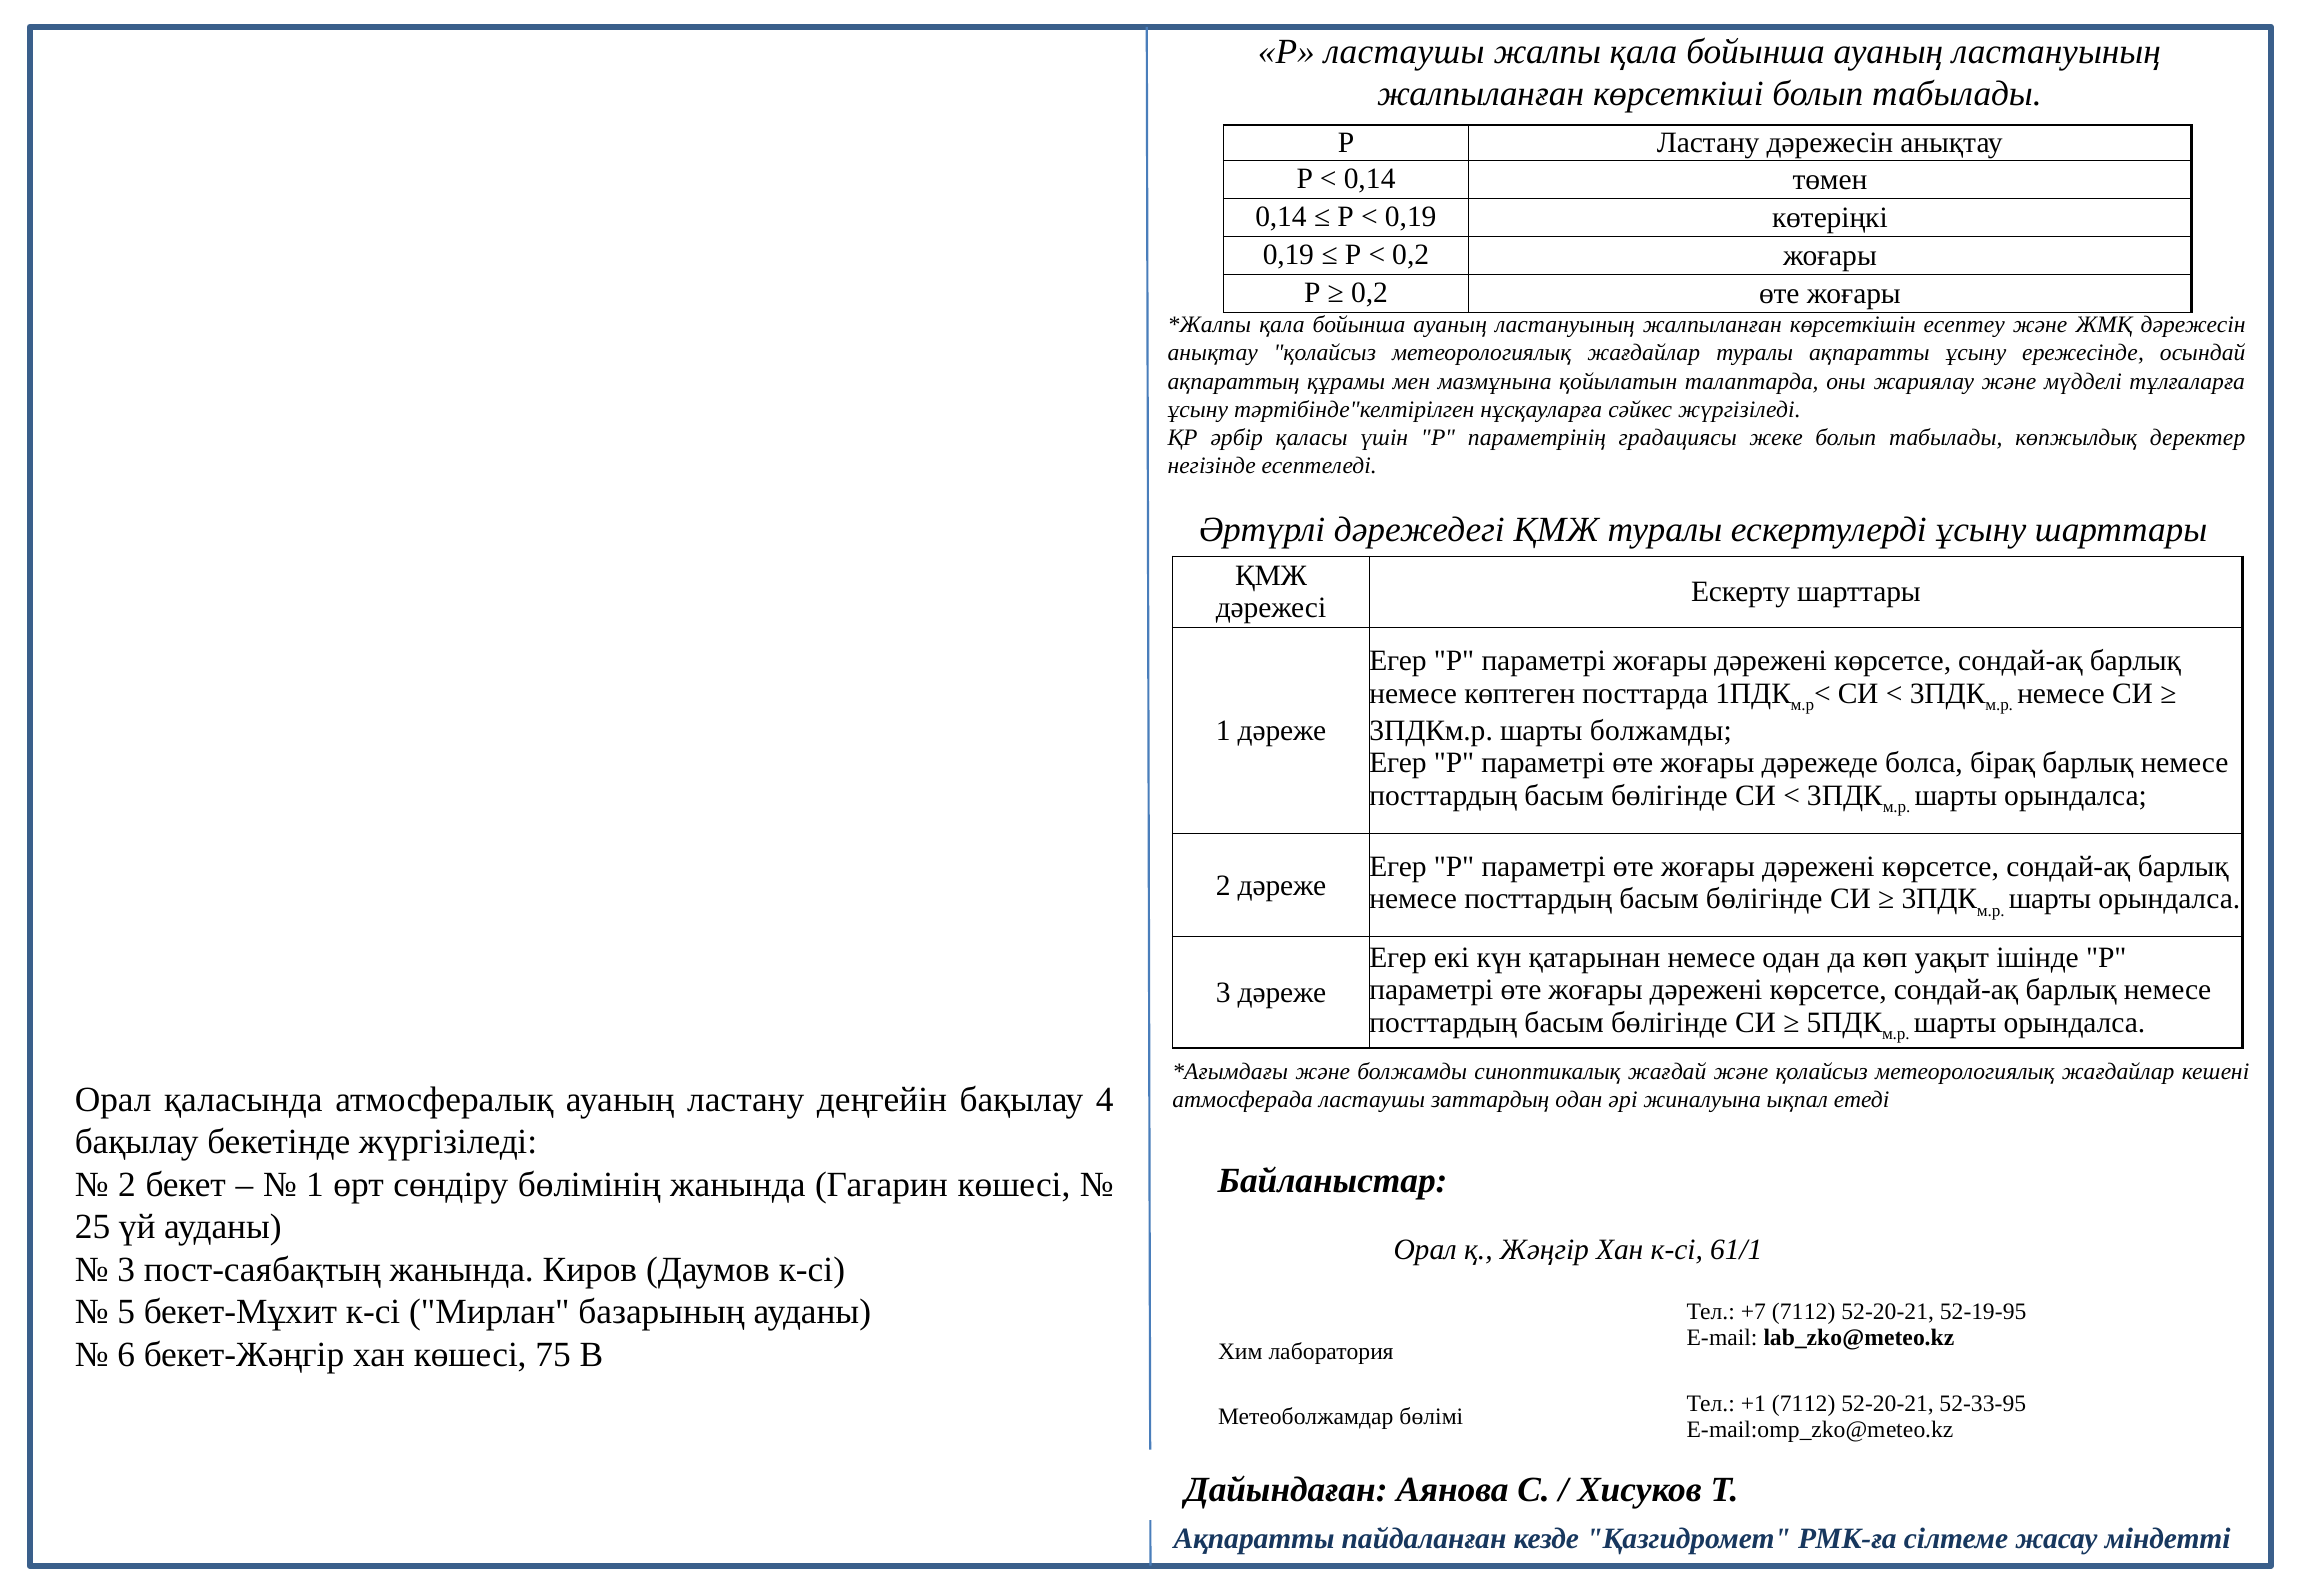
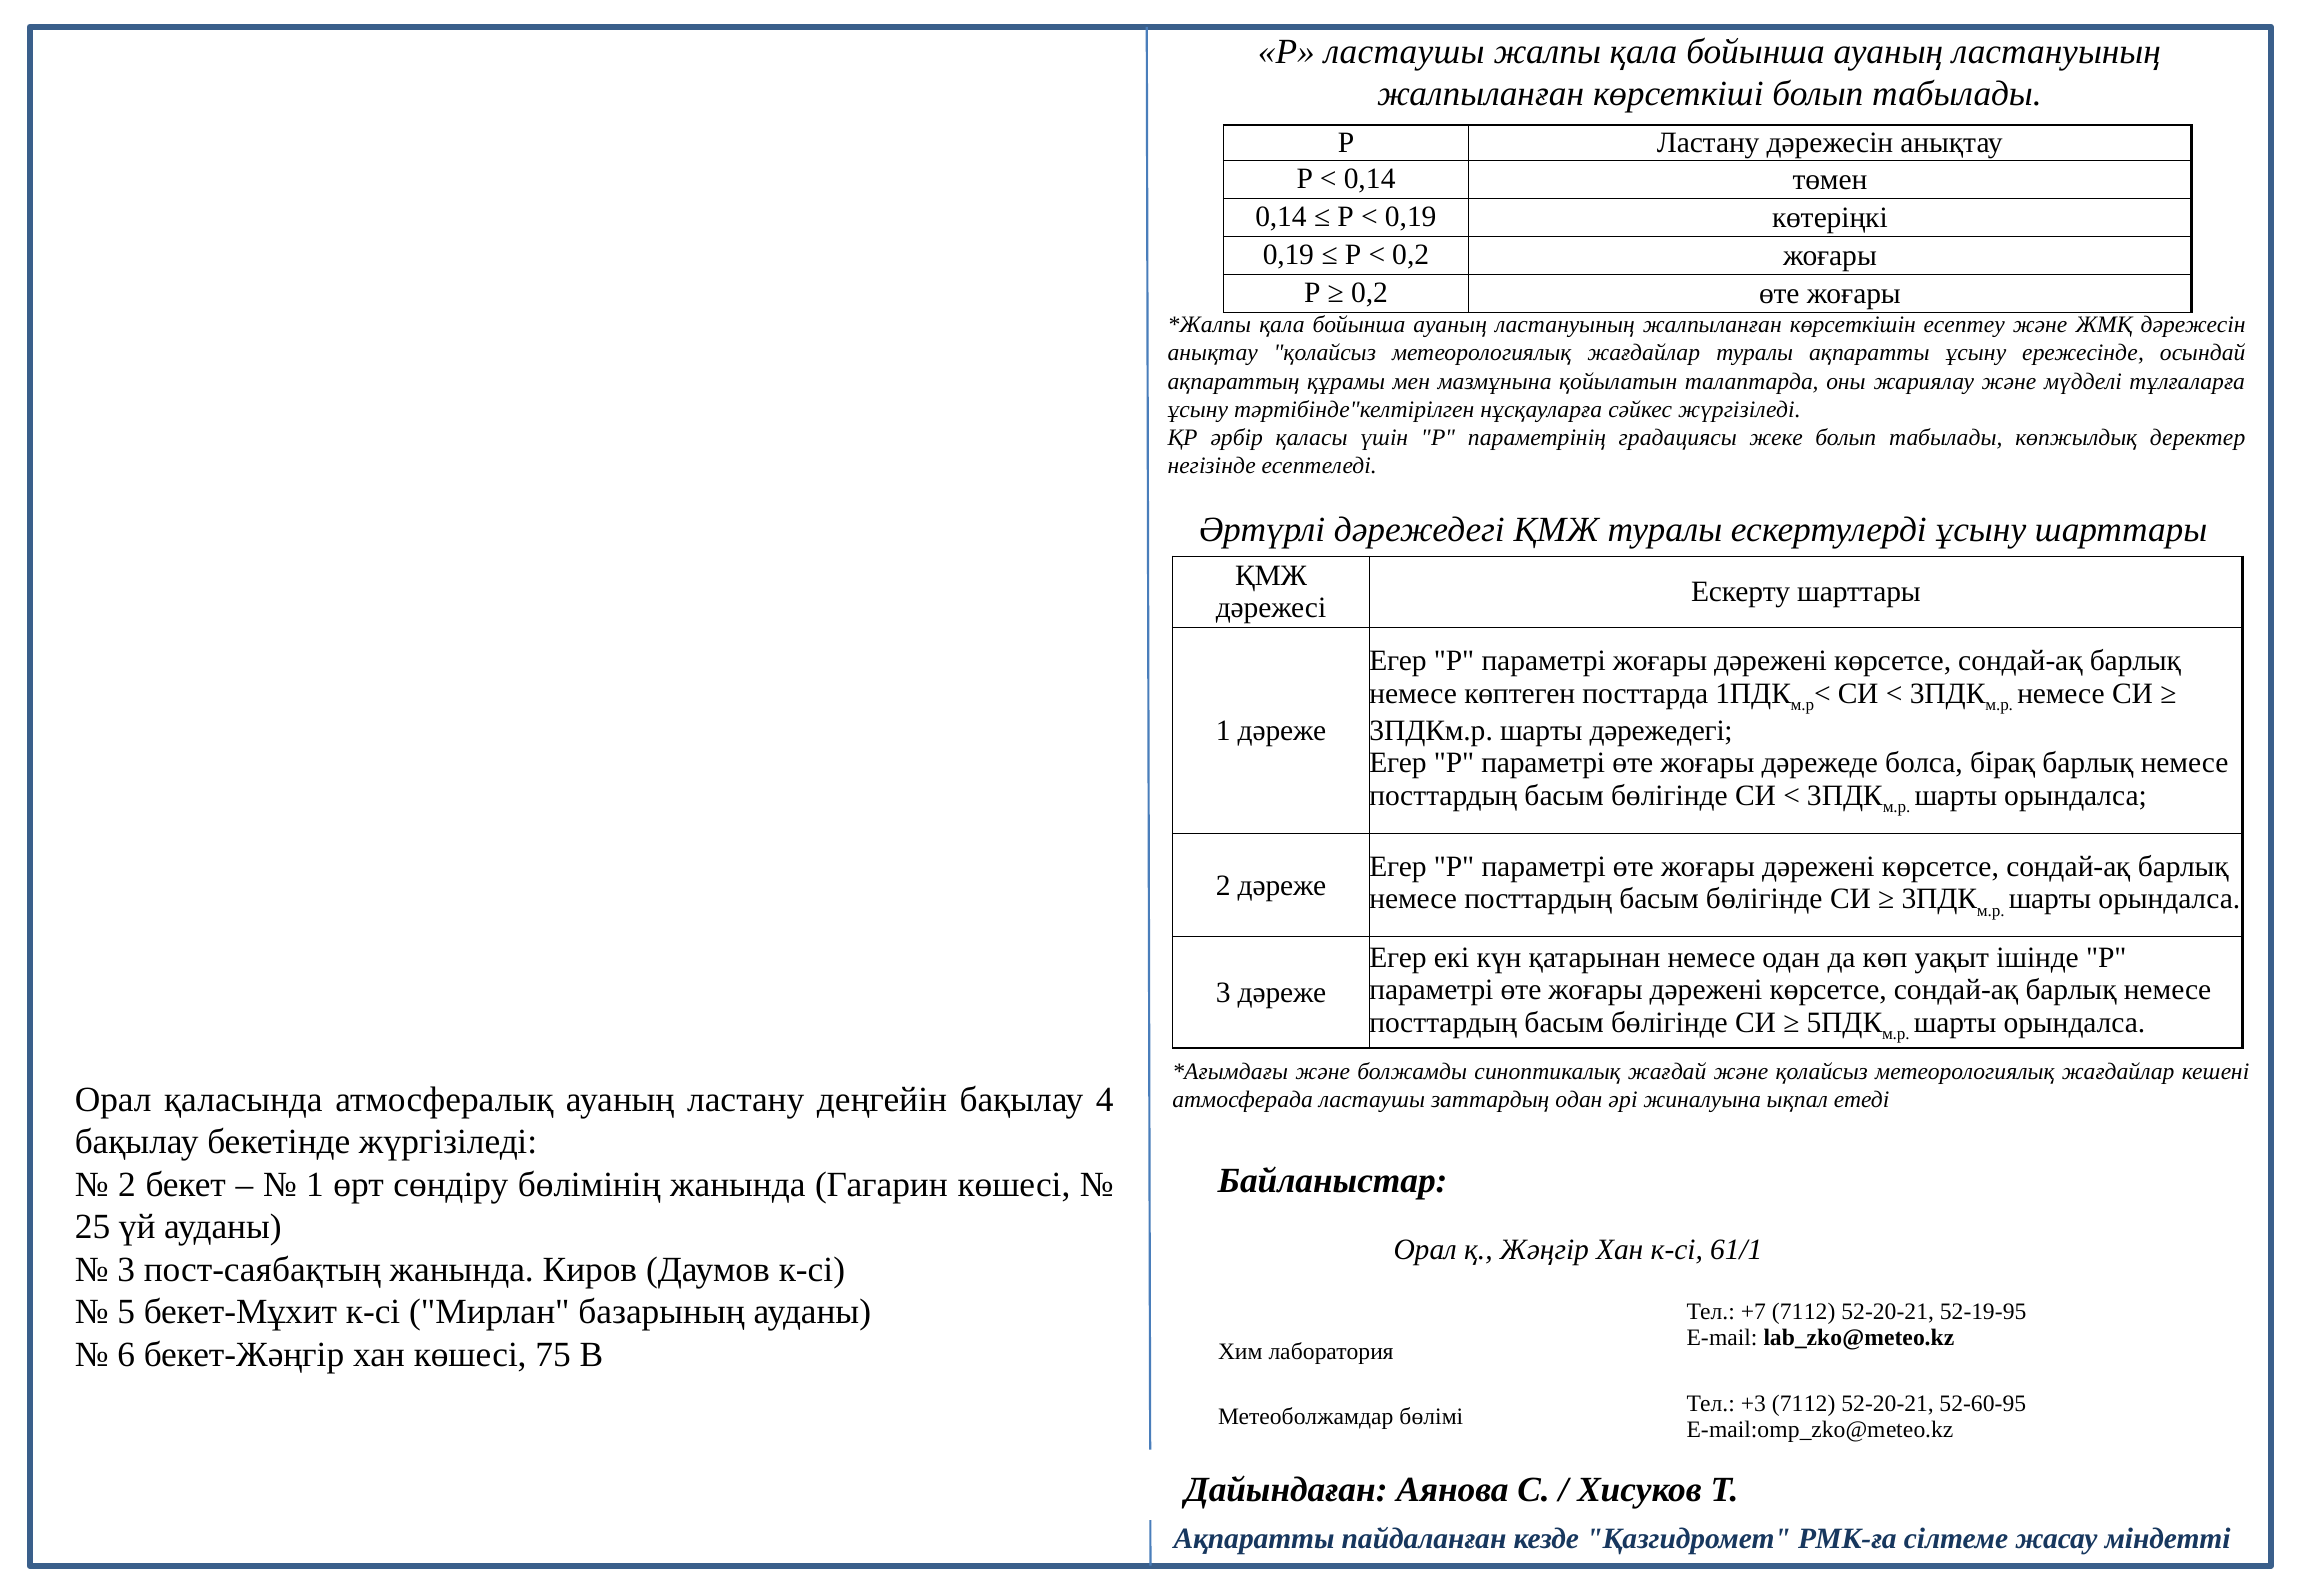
шарты болжамды: болжамды -> дәрежедегі
+1: +1 -> +3
52-33-95: 52-33-95 -> 52-60-95
